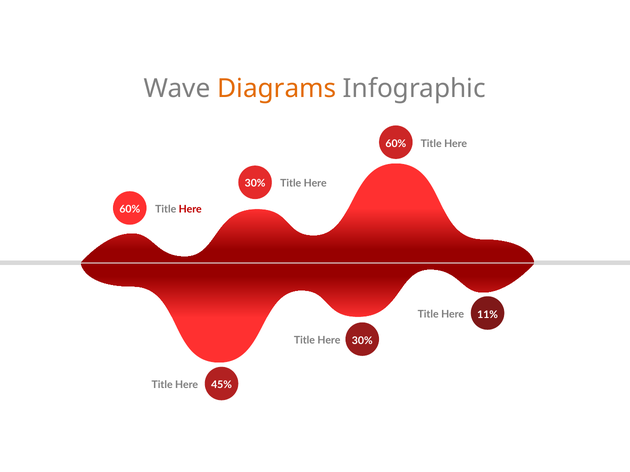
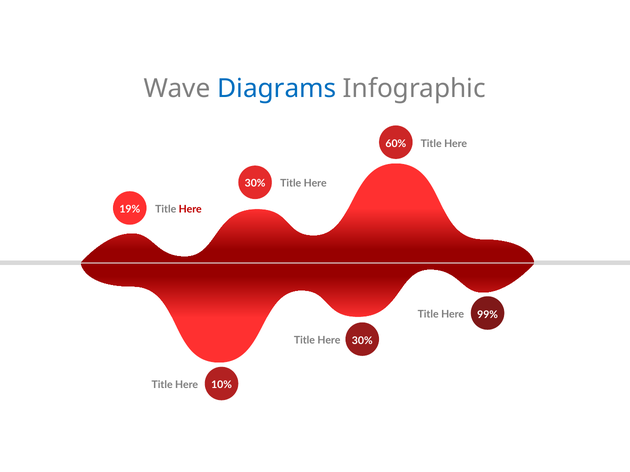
Diagrams colour: orange -> blue
60% at (130, 210): 60% -> 19%
11%: 11% -> 99%
45%: 45% -> 10%
